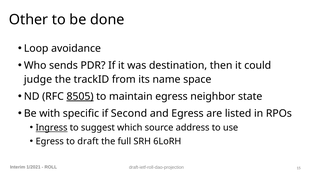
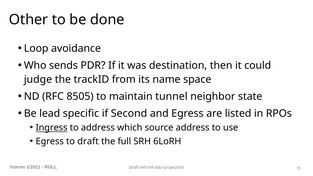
8505 underline: present -> none
maintain egress: egress -> tunnel
with: with -> lead
to suggest: suggest -> address
